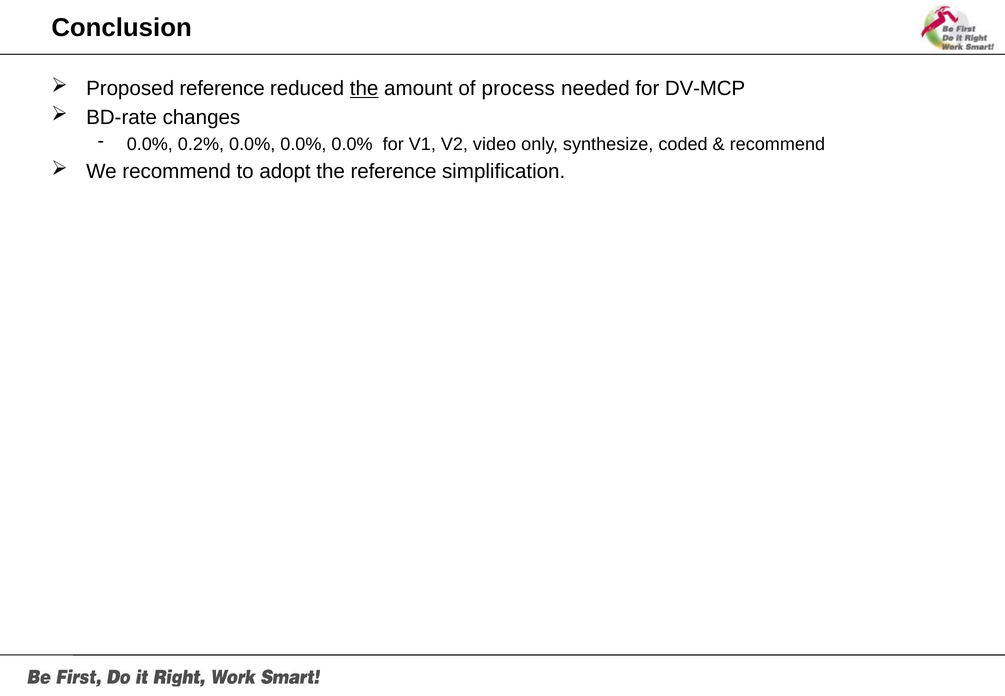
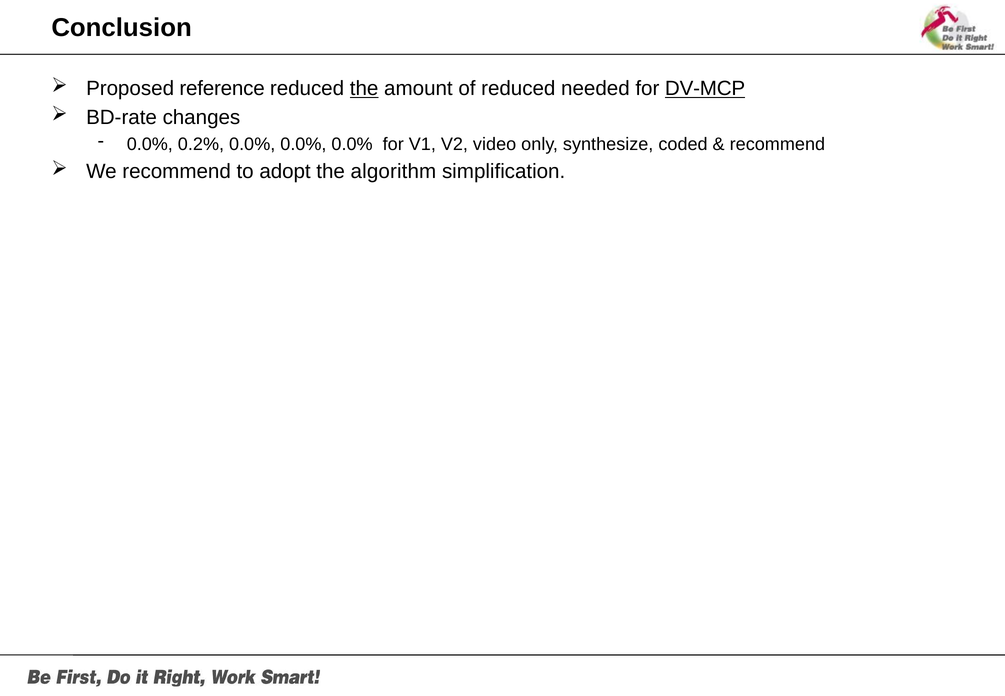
of process: process -> reduced
DV-MCP underline: none -> present
the reference: reference -> algorithm
